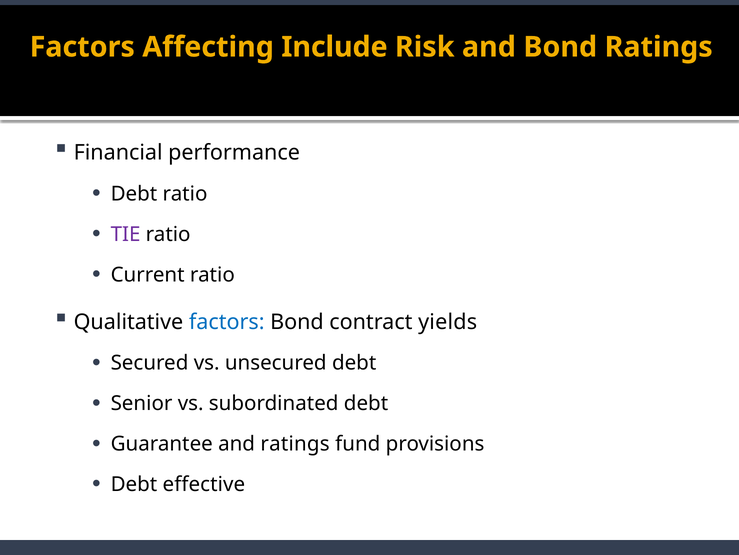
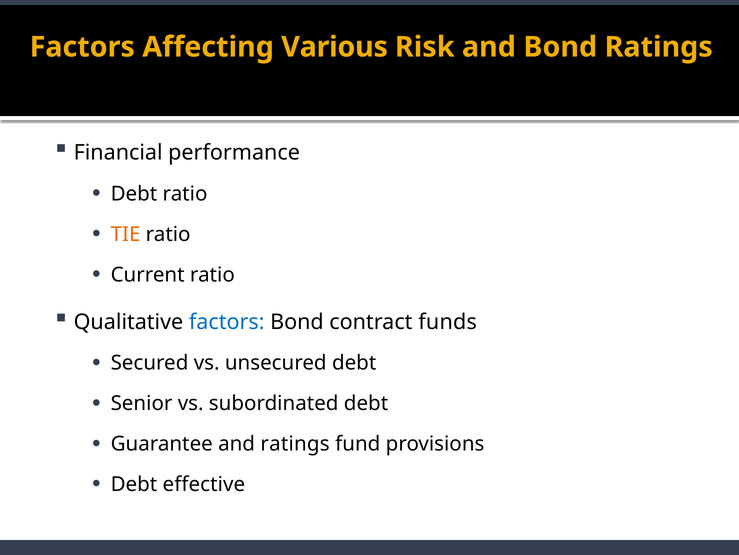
Include: Include -> Various
TIE colour: purple -> orange
yields: yields -> funds
